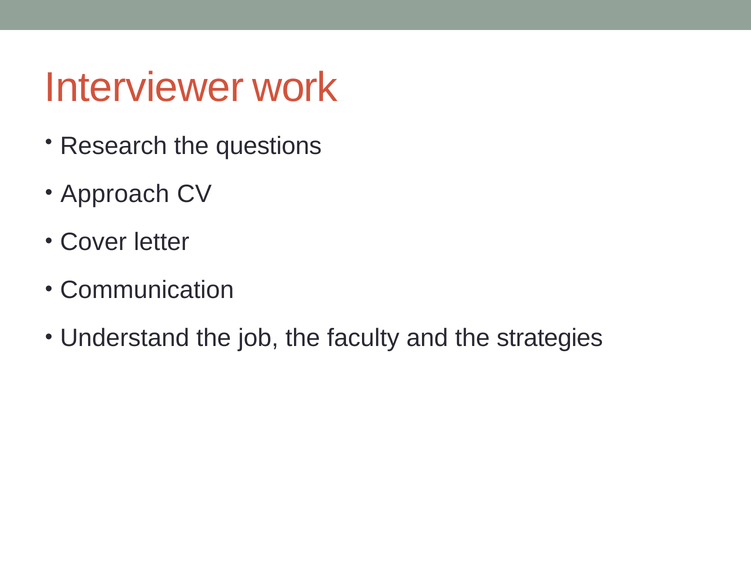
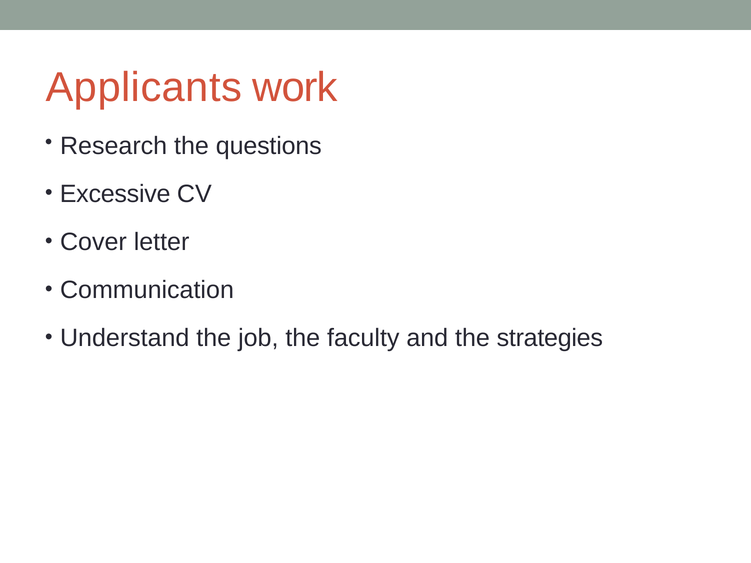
Interviewer: Interviewer -> Applicants
Approach: Approach -> Excessive
